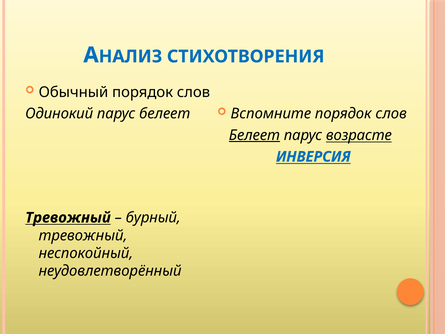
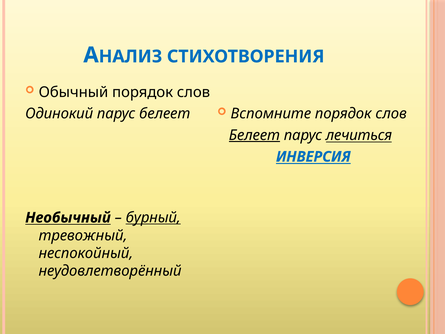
возрасте: возрасте -> лечиться
Тревожный at (68, 217): Тревожный -> Необычный
бурный underline: none -> present
